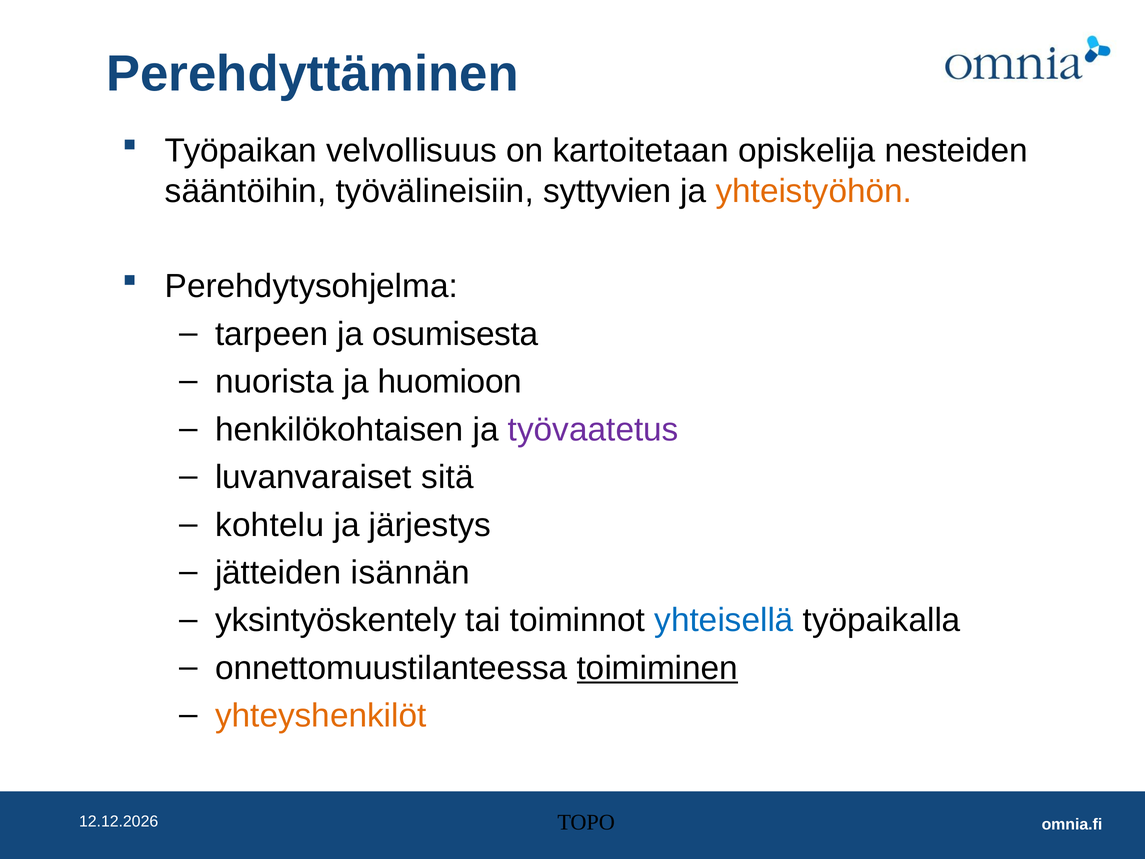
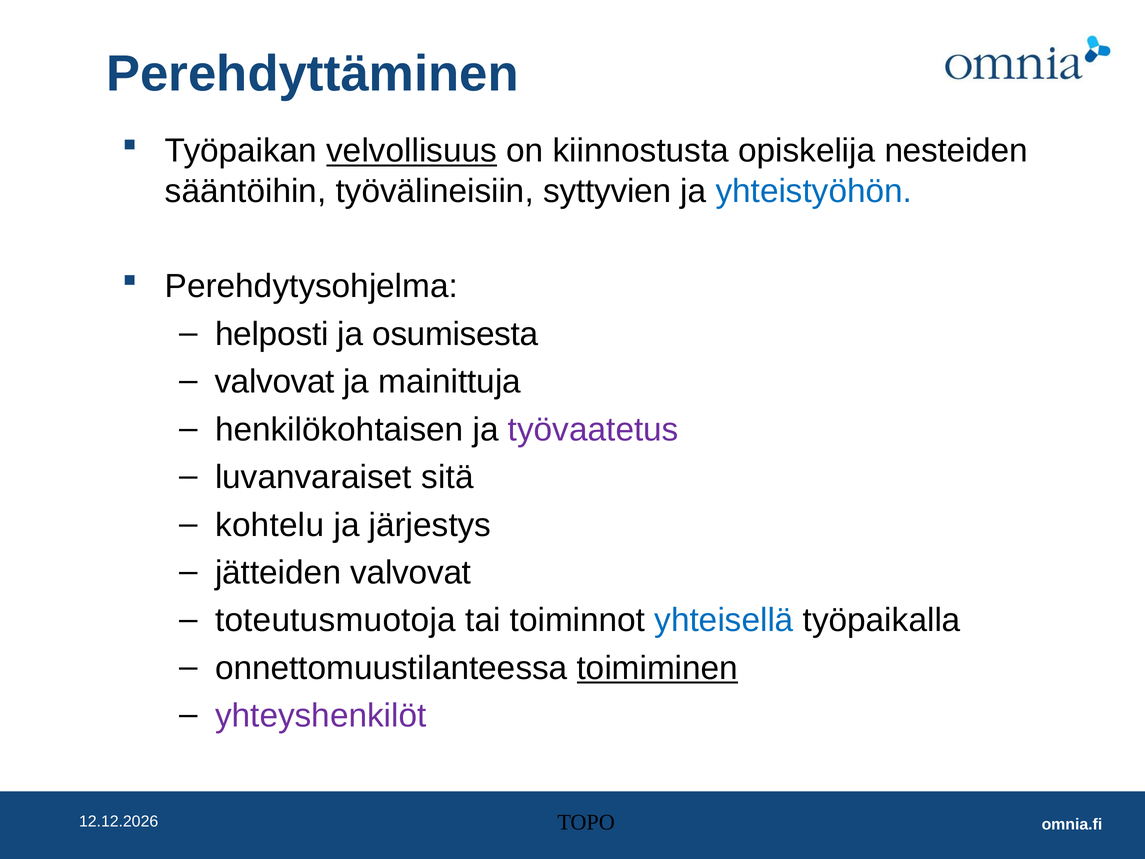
velvollisuus underline: none -> present
kartoitetaan: kartoitetaan -> kiinnostusta
yhteistyöhön colour: orange -> blue
tarpeen: tarpeen -> helposti
nuorista at (274, 382): nuorista -> valvovat
huomioon: huomioon -> mainittuja
jätteiden isännän: isännän -> valvovat
yksintyöskentely: yksintyöskentely -> toteutusmuotoja
yhteyshenkilöt colour: orange -> purple
